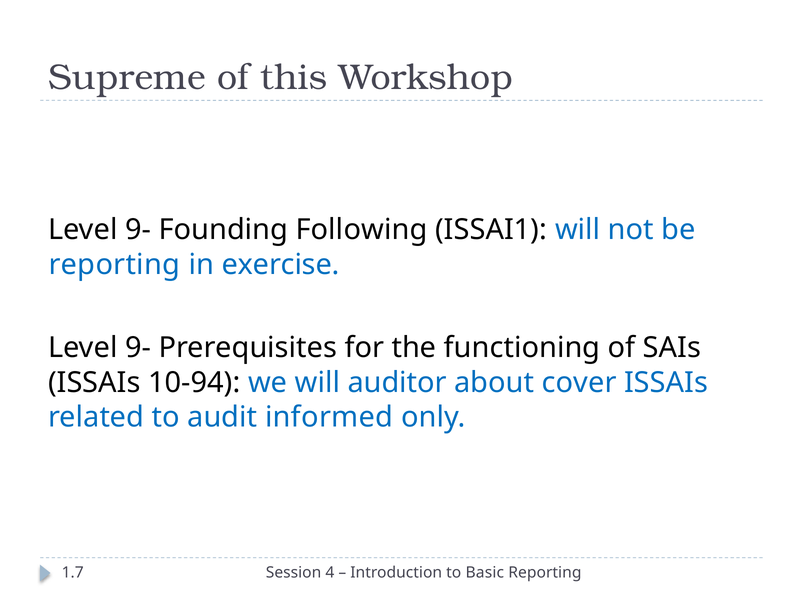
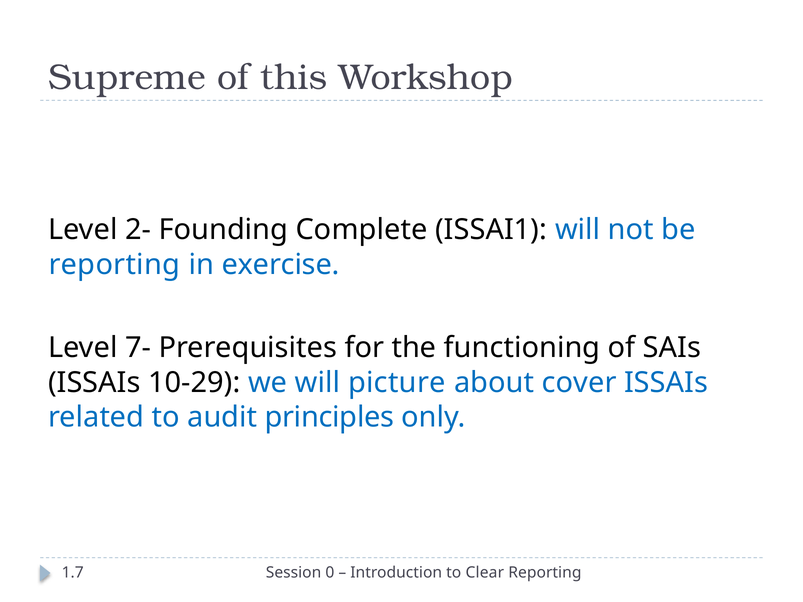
9- at (138, 230): 9- -> 2-
Following: Following -> Complete
9- at (138, 348): 9- -> 7-
10-94: 10-94 -> 10-29
auditor: auditor -> picture
informed: informed -> principles
4: 4 -> 0
Basic: Basic -> Clear
